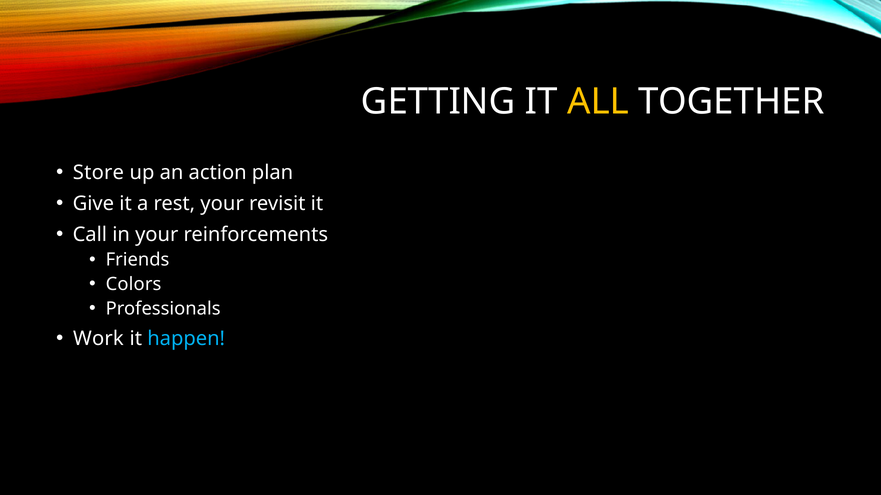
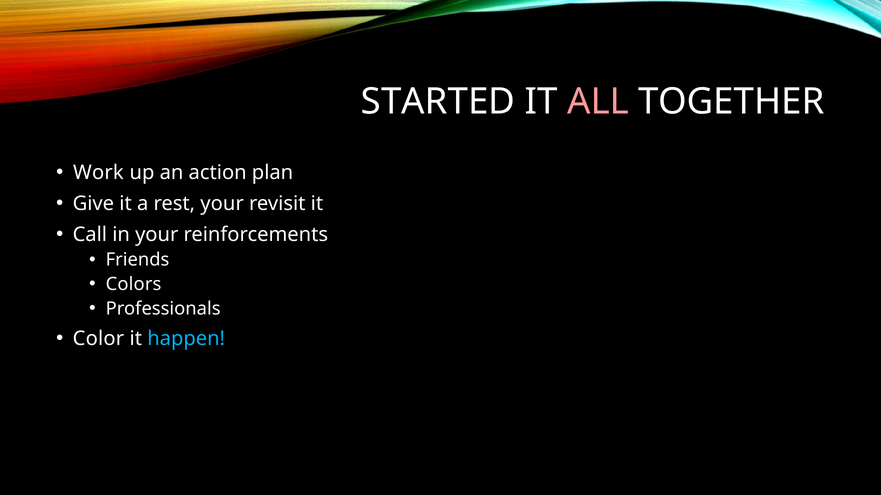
GETTING: GETTING -> STARTED
ALL colour: yellow -> pink
Store: Store -> Work
Work: Work -> Color
